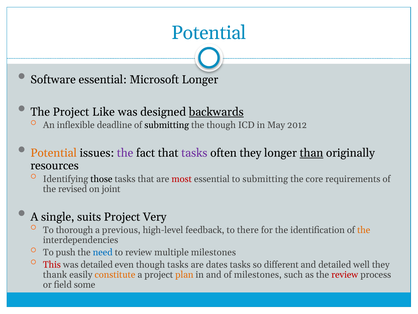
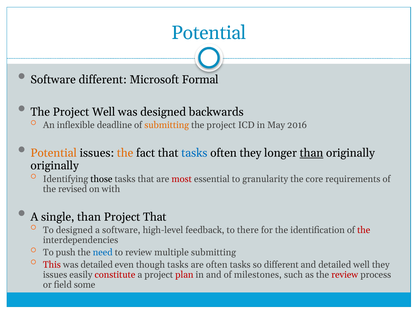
Software essential: essential -> different
Microsoft Longer: Longer -> Formal
Project Like: Like -> Well
backwards underline: present -> none
submitting at (167, 125) colour: black -> orange
though at (221, 125): though -> project
2012: 2012 -> 2016
the at (125, 153) colour: purple -> orange
tasks at (194, 153) colour: purple -> blue
resources at (55, 165): resources -> originally
to submitting: submitting -> granularity
joint: joint -> with
single suits: suits -> than
Project Very: Very -> That
To thorough: thorough -> designed
a previous: previous -> software
the at (364, 230) colour: orange -> red
multiple milestones: milestones -> submitting
are dates: dates -> often
thank at (55, 274): thank -> issues
constitute colour: orange -> red
plan colour: orange -> red
